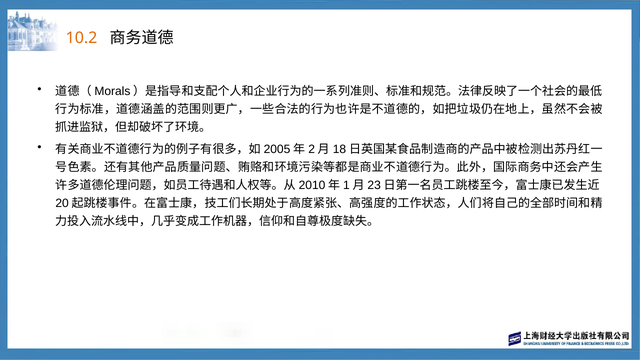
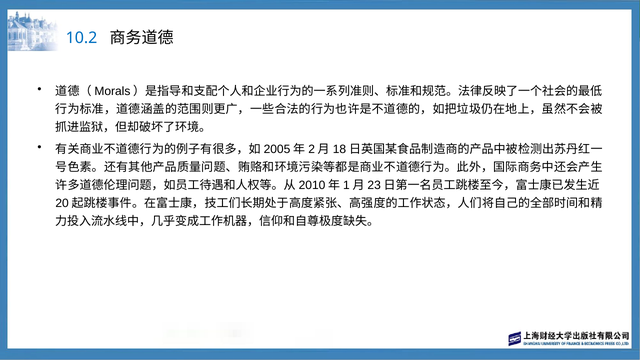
10.2 colour: orange -> blue
